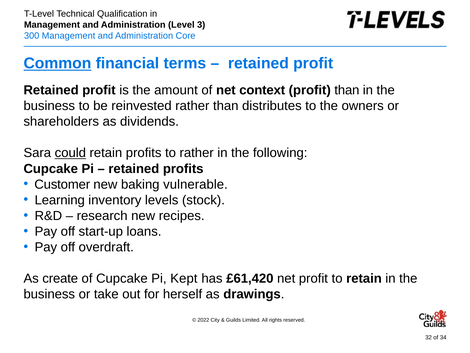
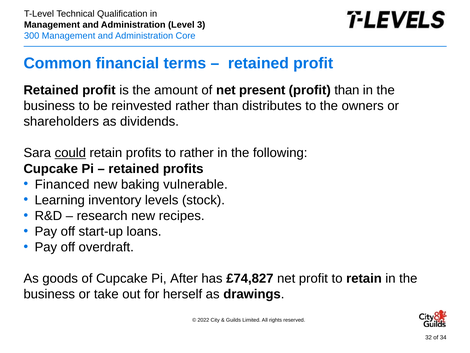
Common underline: present -> none
context: context -> present
Customer: Customer -> Financed
create: create -> goods
Kept: Kept -> After
£61,420: £61,420 -> £74,827
